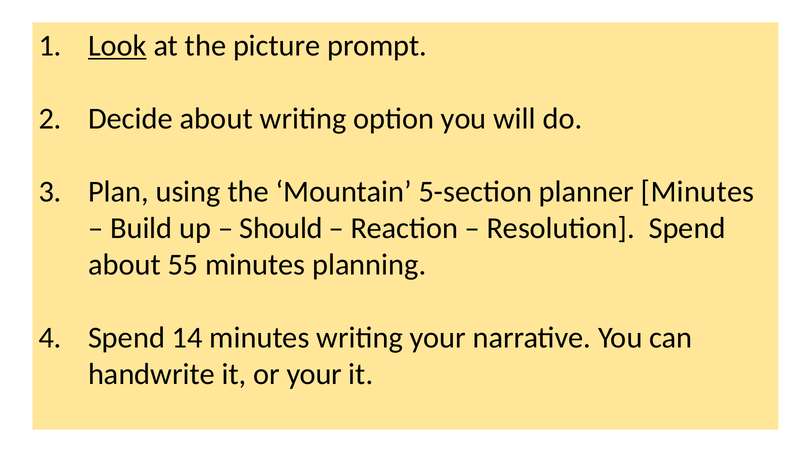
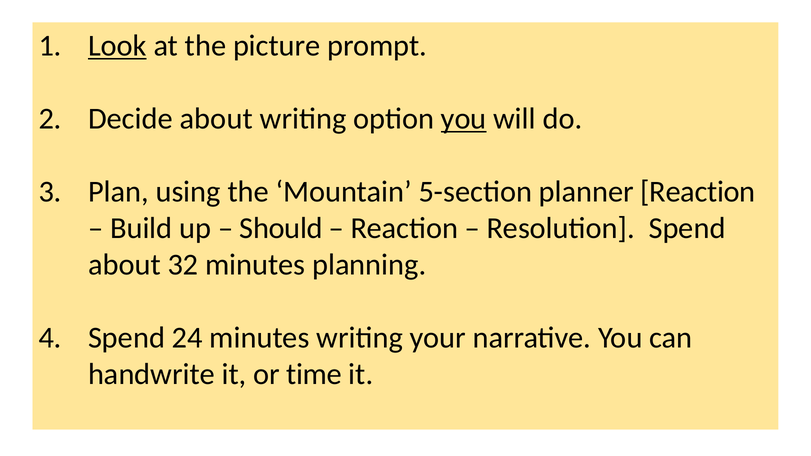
you at (464, 119) underline: none -> present
planner Minutes: Minutes -> Reaction
55: 55 -> 32
14: 14 -> 24
or your: your -> time
